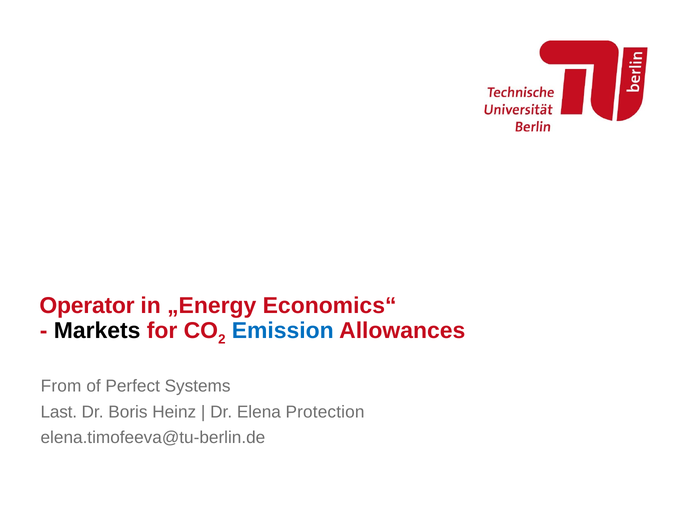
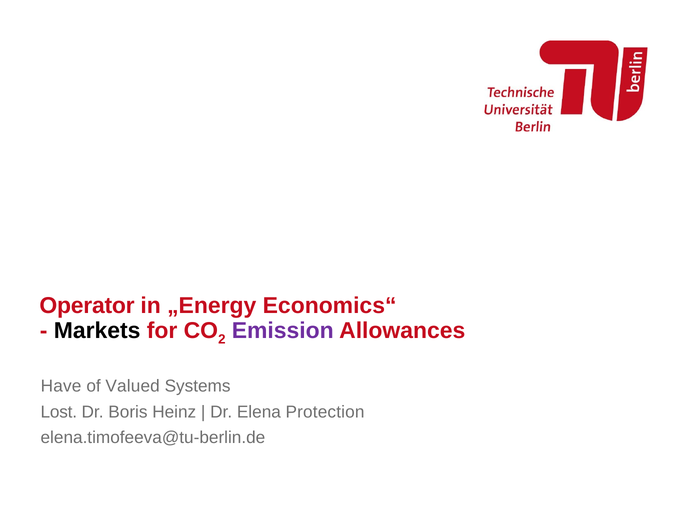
Emission colour: blue -> purple
From: From -> Have
Perfect: Perfect -> Valued
Last: Last -> Lost
